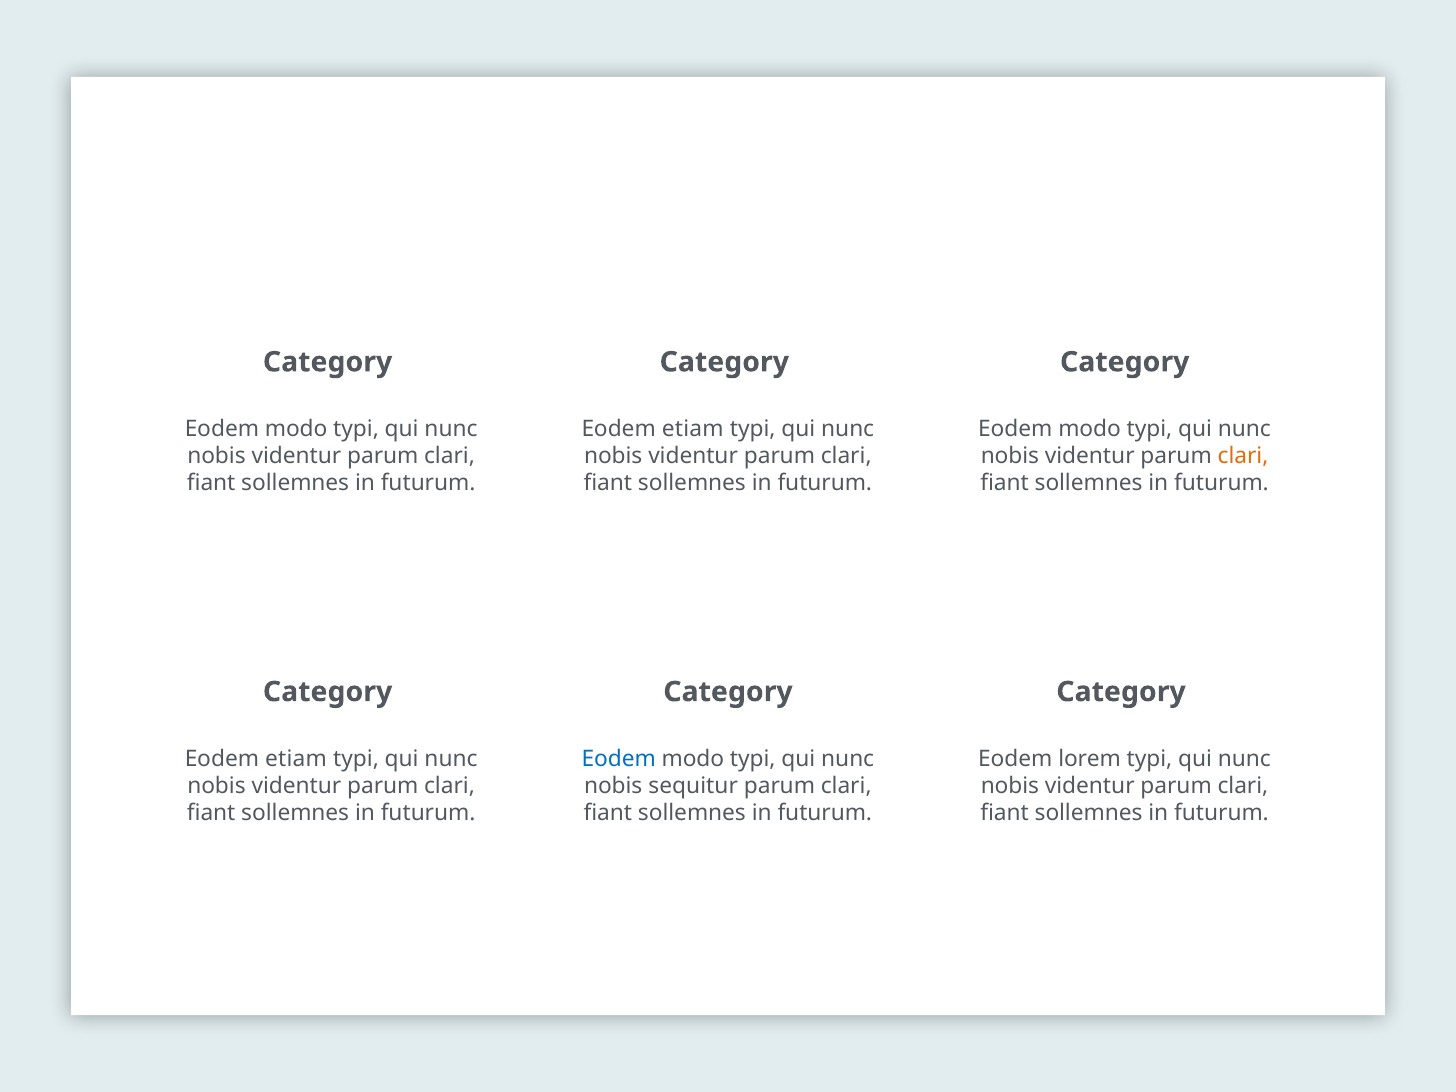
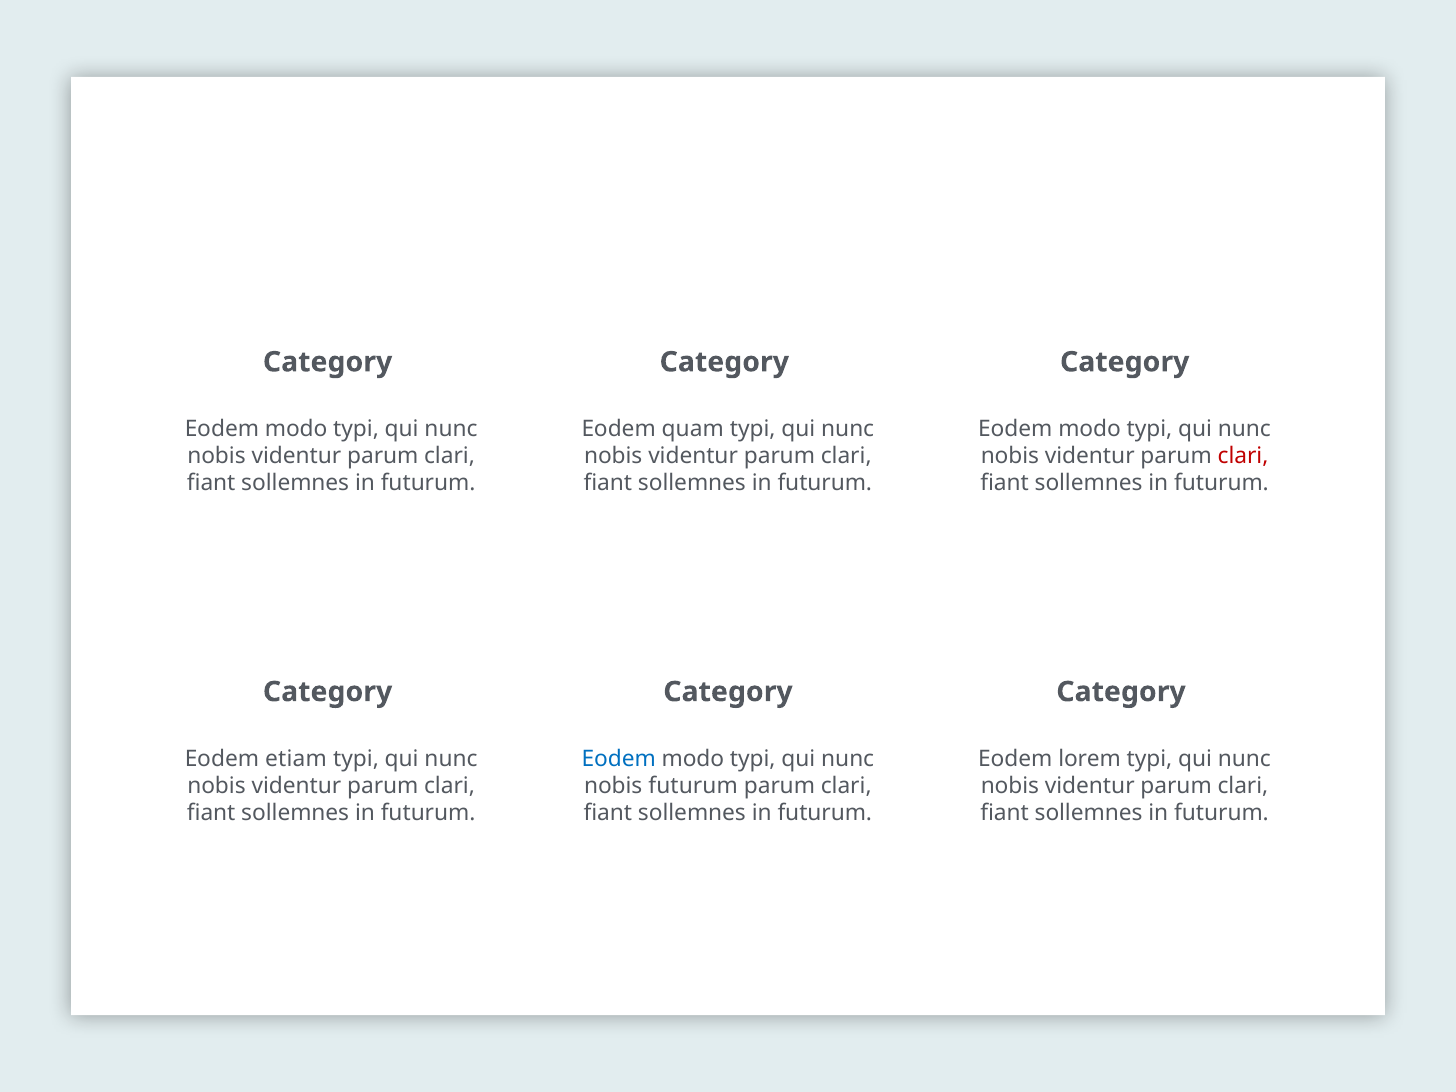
etiam at (693, 429): etiam -> quam
clari at (1243, 456) colour: orange -> red
nobis sequitur: sequitur -> futurum
